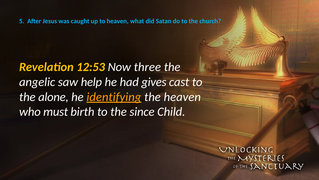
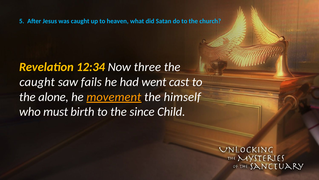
12:53: 12:53 -> 12:34
angelic at (37, 82): angelic -> caught
help: help -> fails
gives: gives -> went
identifying: identifying -> movement
the heaven: heaven -> himself
